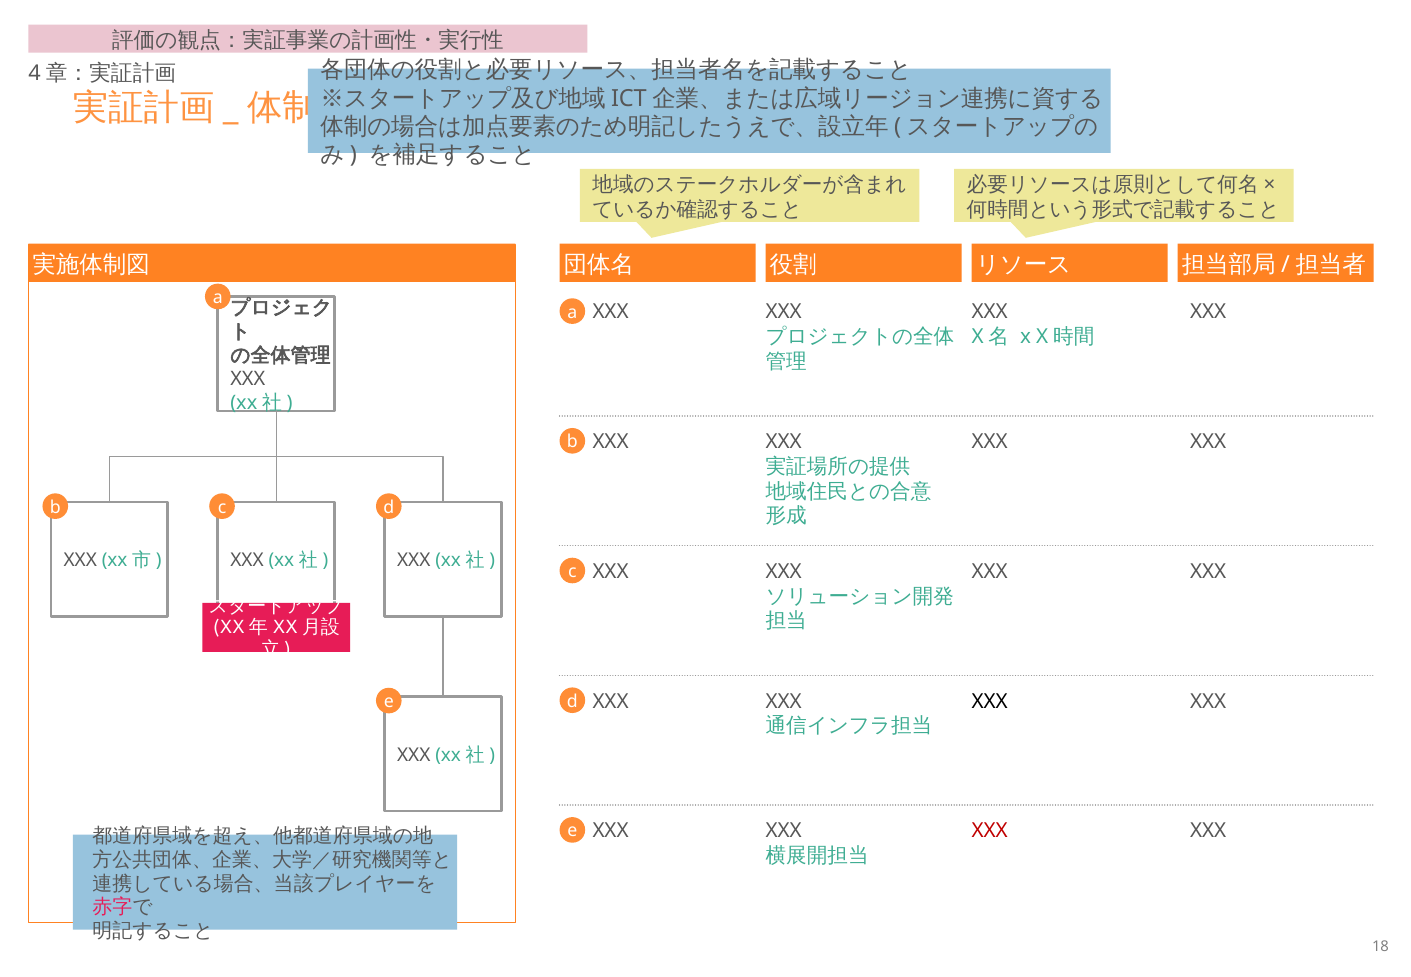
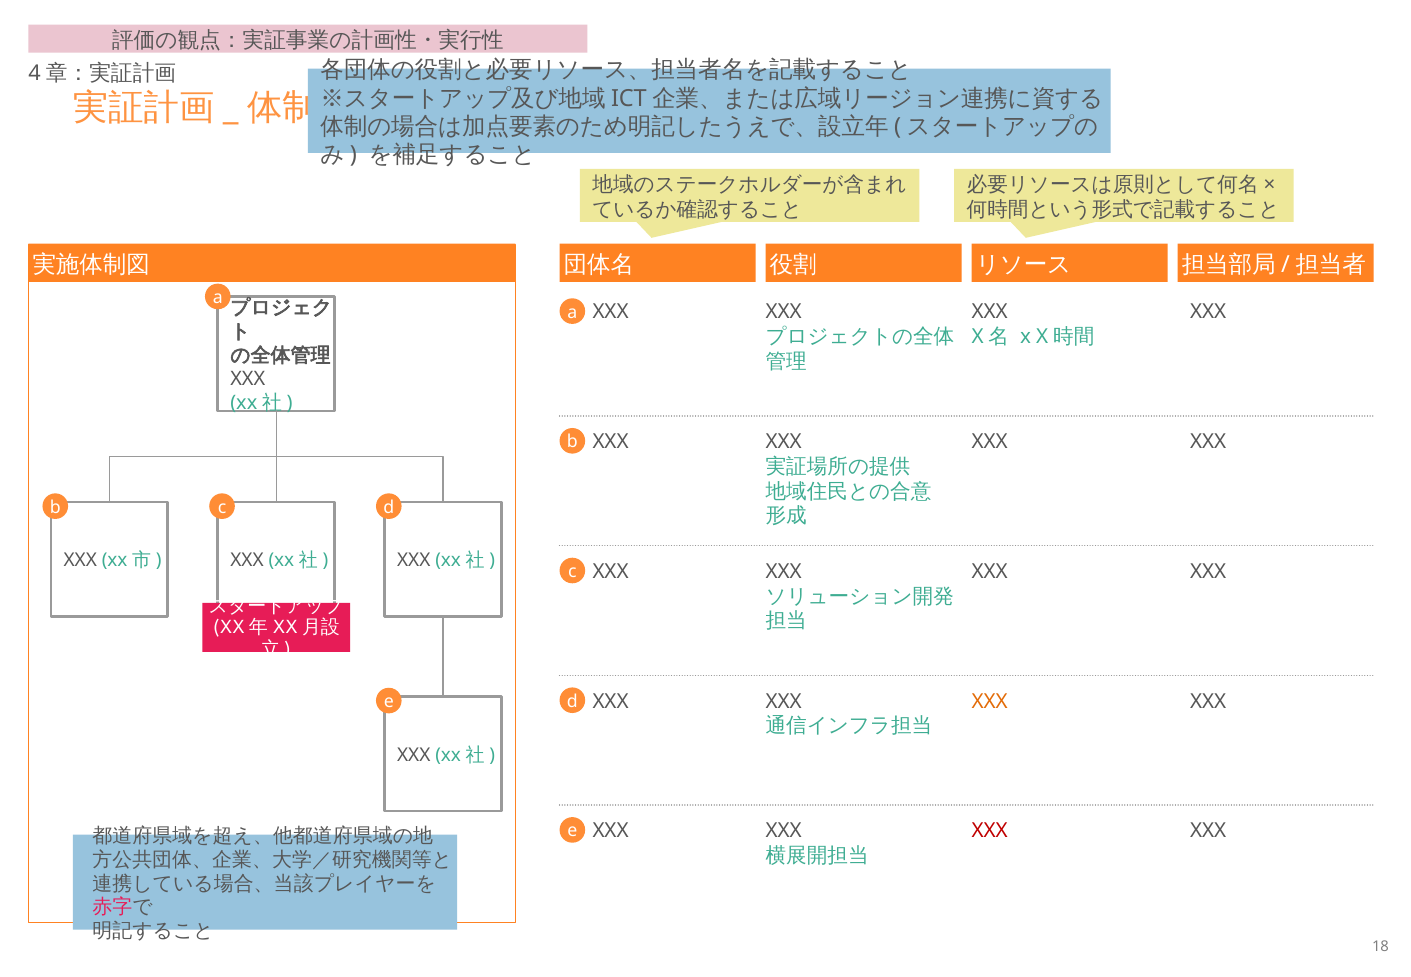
XXX at (990, 701) colour: black -> orange
